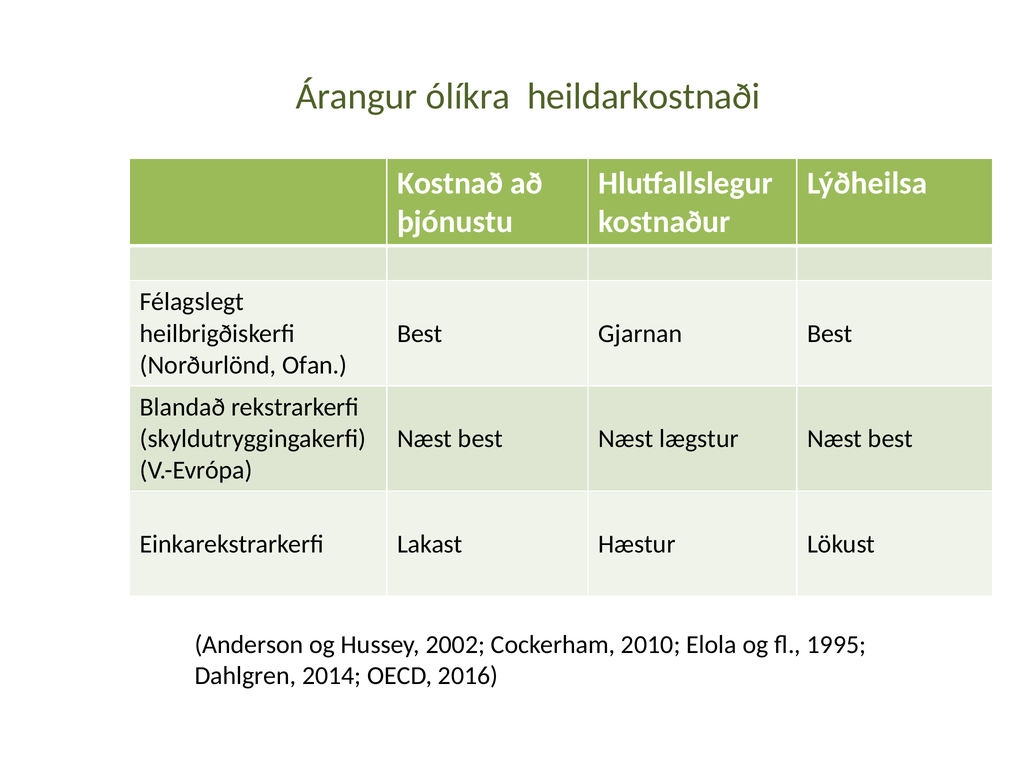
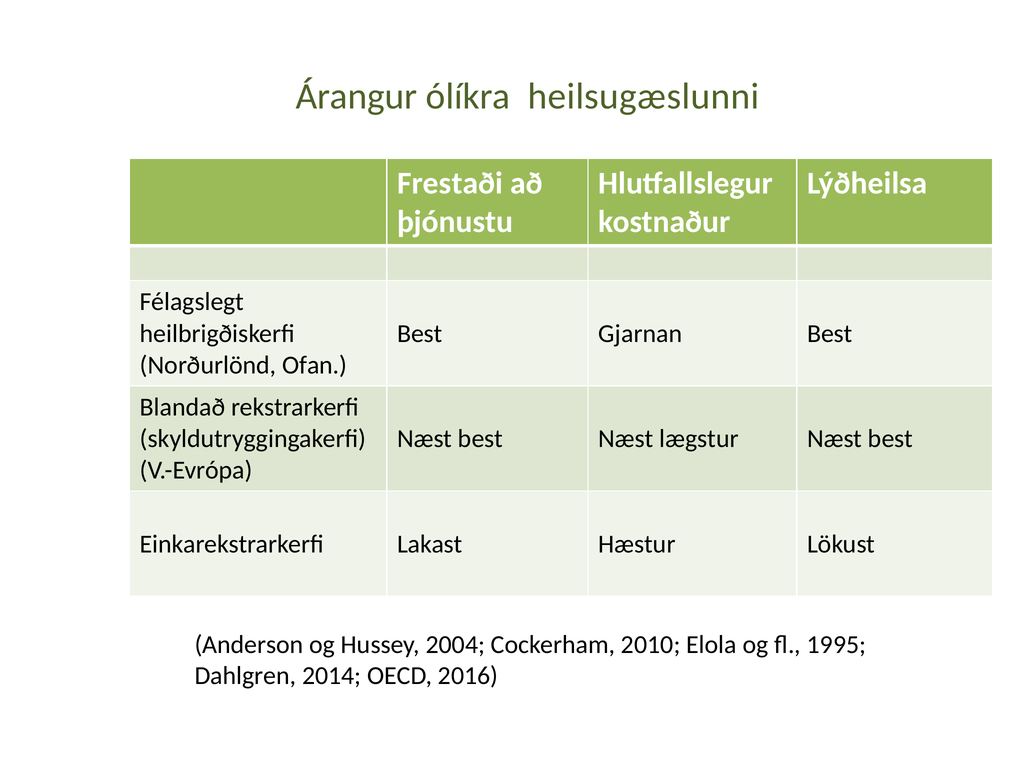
heildarkostnaði: heildarkostnaði -> heilsugæslunni
Kostnað: Kostnað -> Frestaði
2002: 2002 -> 2004
